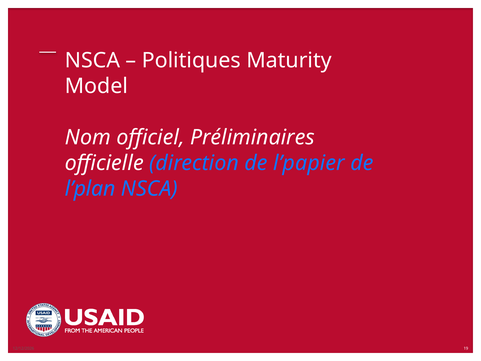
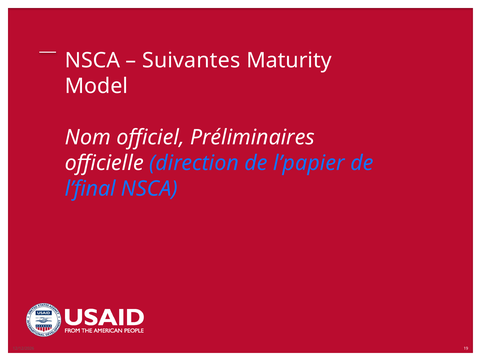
Politiques: Politiques -> Suivantes
l’plan: l’plan -> l’final
